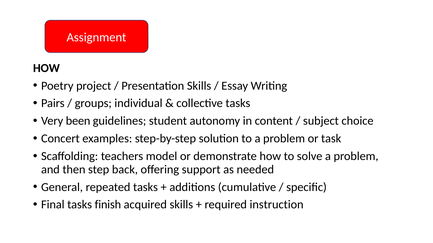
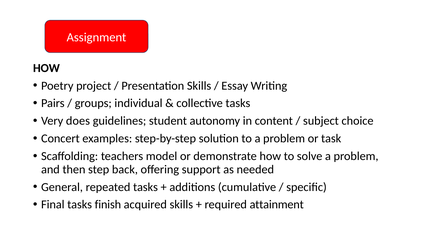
been: been -> does
instruction: instruction -> attainment
